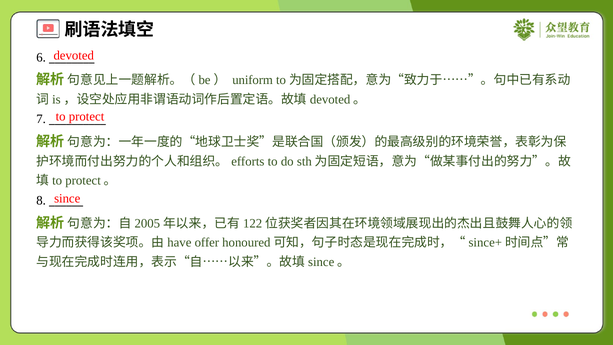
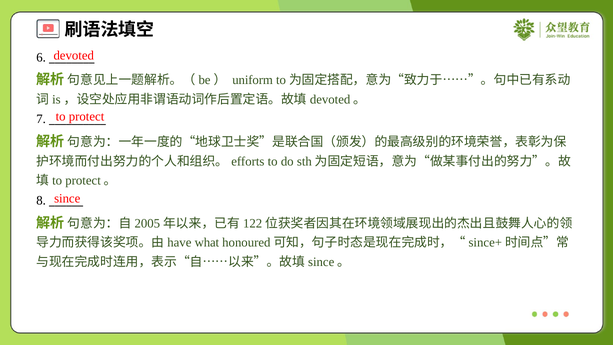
offer: offer -> what
